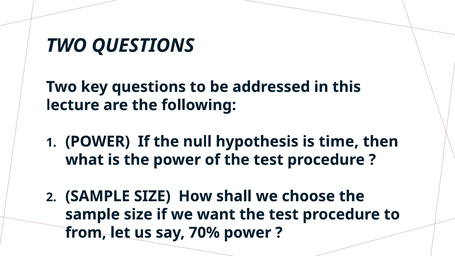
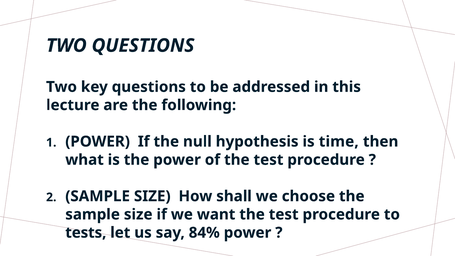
from: from -> tests
70%: 70% -> 84%
